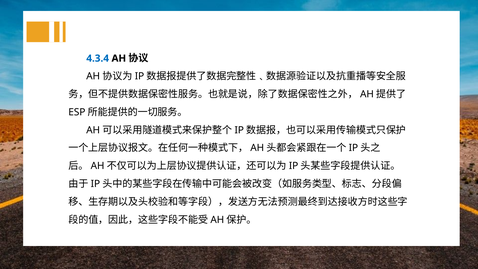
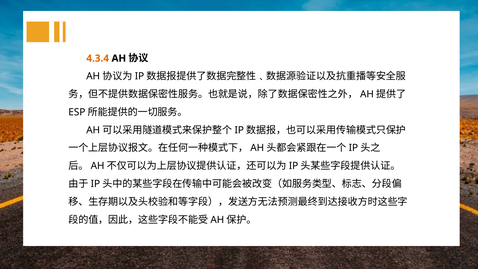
4.3.4 colour: blue -> orange
